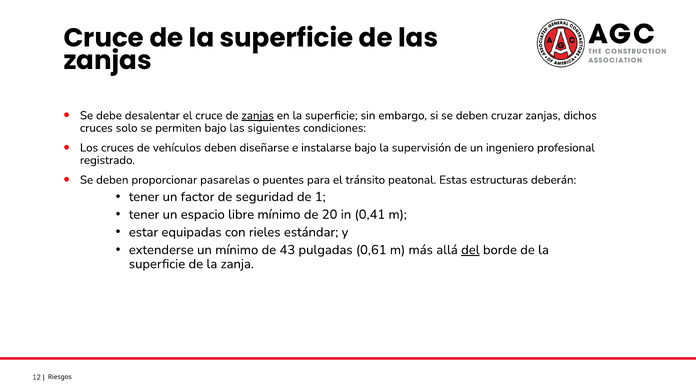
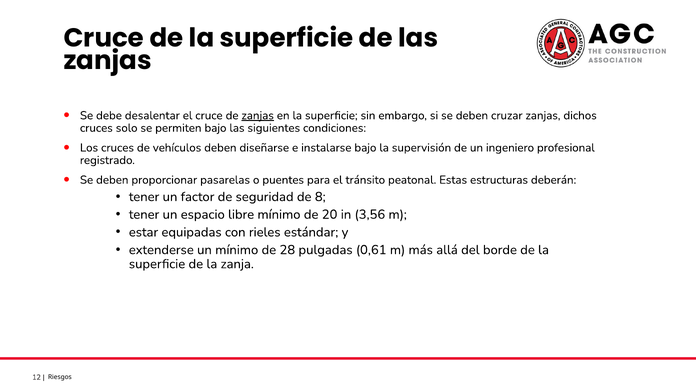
1: 1 -> 8
0,41: 0,41 -> 3,56
43: 43 -> 28
del underline: present -> none
